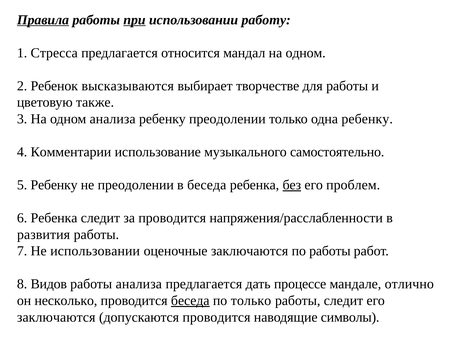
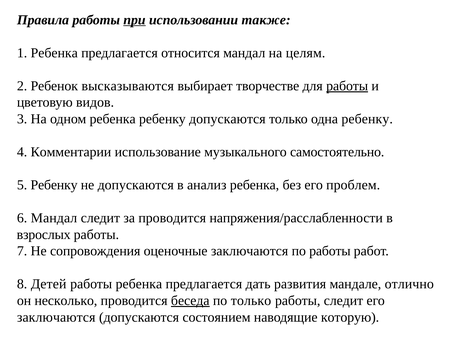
Правила underline: present -> none
работу: работу -> также
1 Стресса: Стресса -> Ребенка
мандал на одном: одном -> целям
работы at (347, 86) underline: none -> present
также: также -> видов
одном анализа: анализа -> ребенка
ребенку преодолении: преодолении -> допускаются
не преодолении: преодолении -> допускаются
в беседа: беседа -> анализ
без underline: present -> none
6 Ребенка: Ребенка -> Мандал
развития: развития -> взрослых
Не использовании: использовании -> сопровождения
Видов: Видов -> Детей
работы анализа: анализа -> ребенка
процессе: процессе -> развития
допускаются проводится: проводится -> состоянием
символы: символы -> которую
